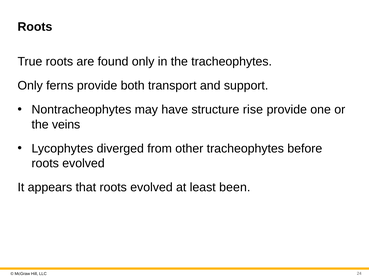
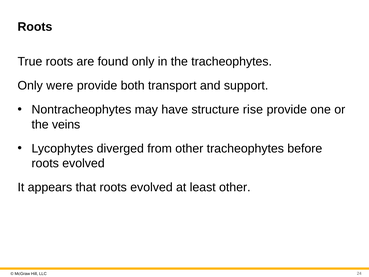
ferns: ferns -> were
least been: been -> other
